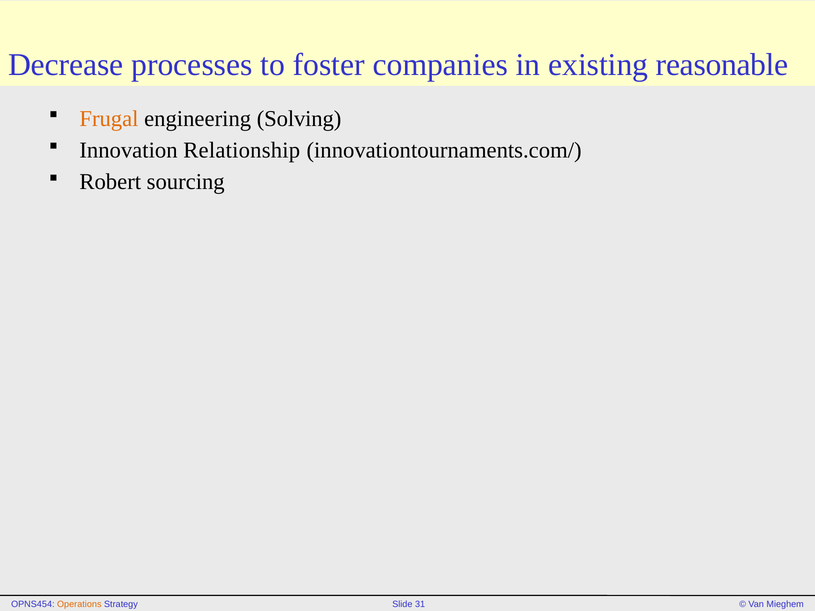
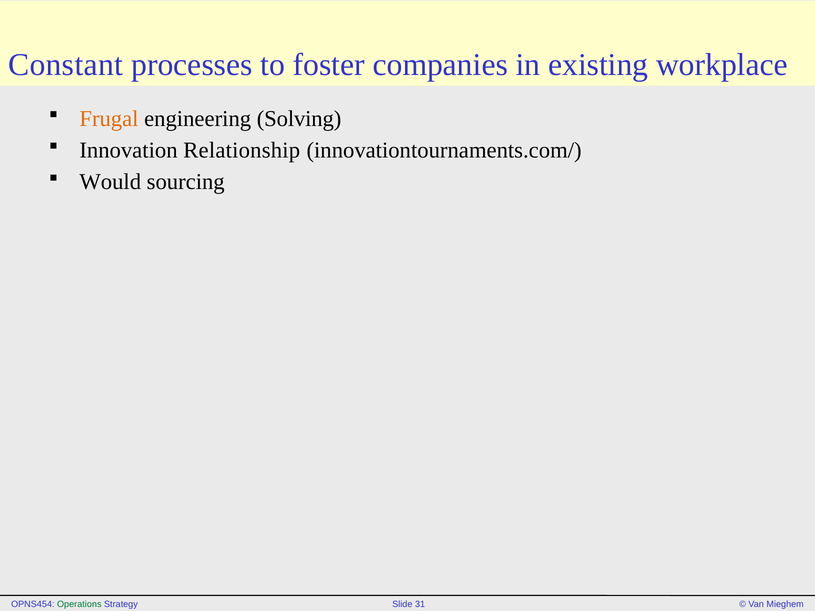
Decrease: Decrease -> Constant
reasonable: reasonable -> workplace
Robert: Robert -> Would
Operations colour: orange -> green
